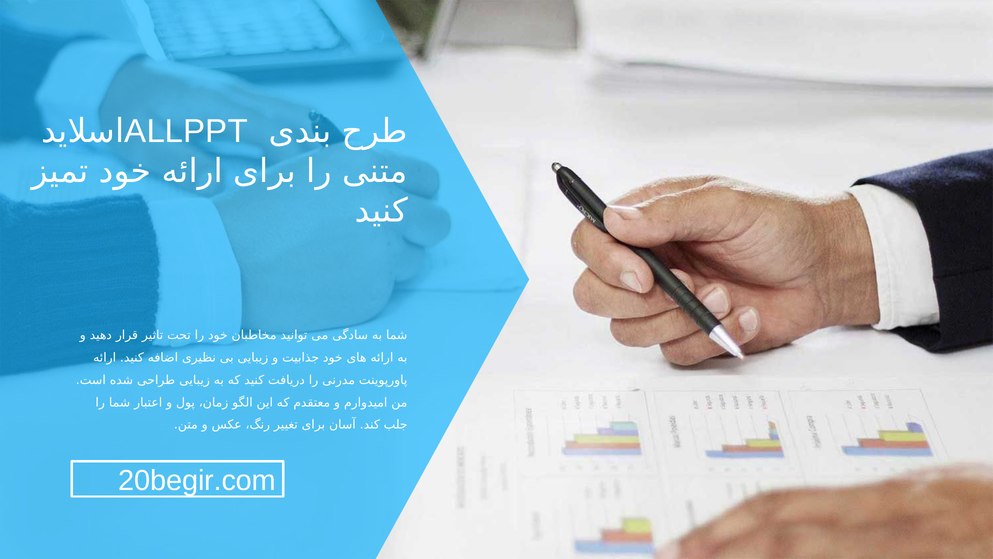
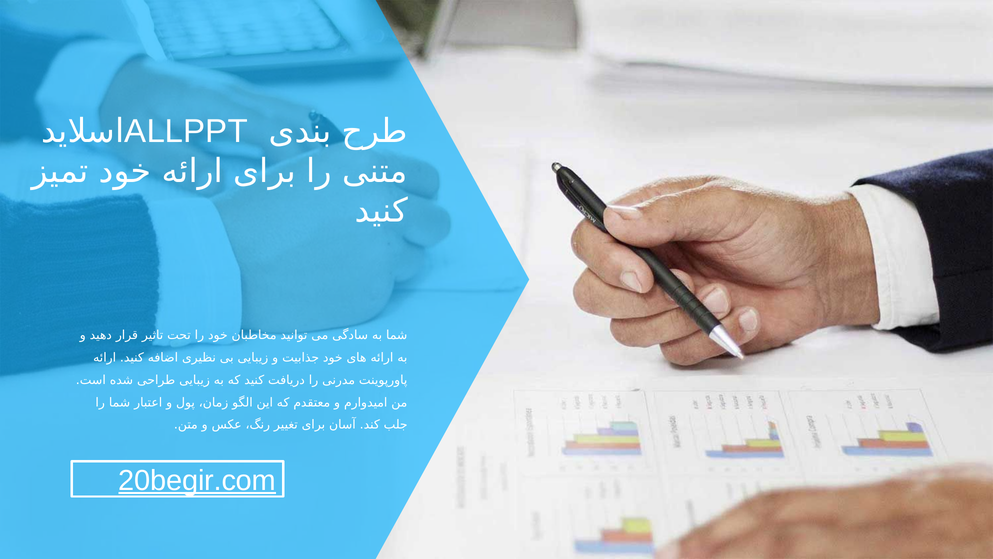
20begir.com underline: none -> present
